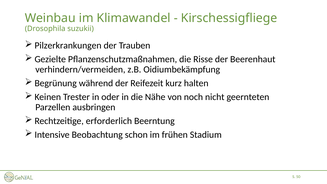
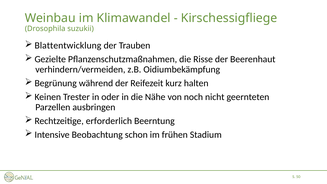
Pilzerkrankungen: Pilzerkrankungen -> Blattentwicklung
